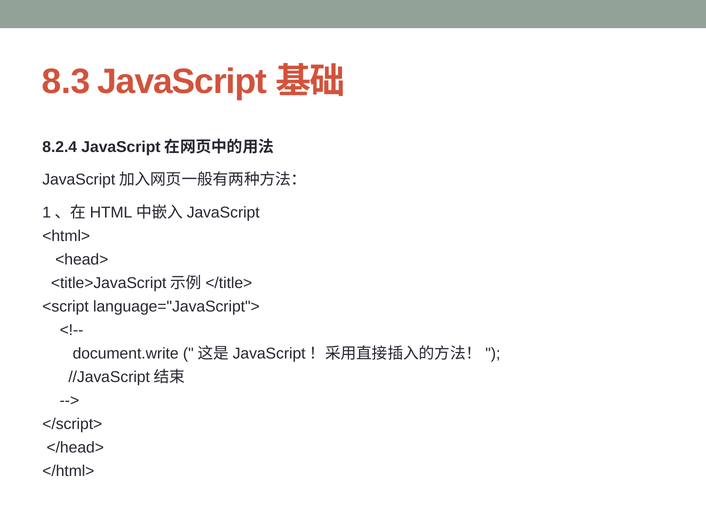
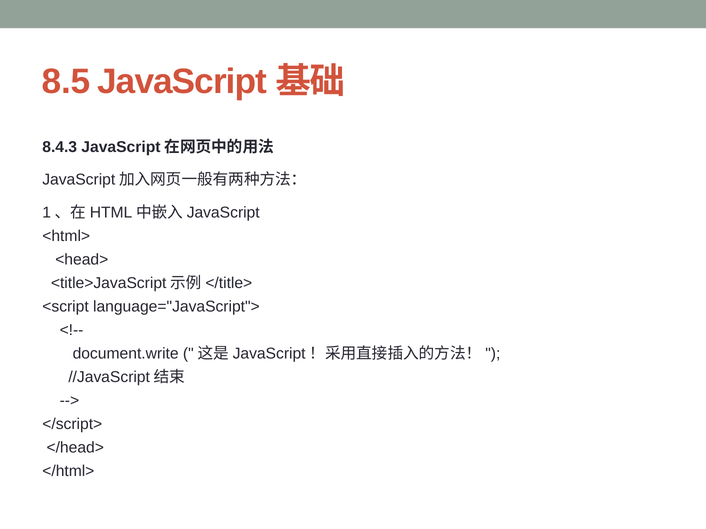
8.3: 8.3 -> 8.5
8.2.4: 8.2.4 -> 8.4.3
